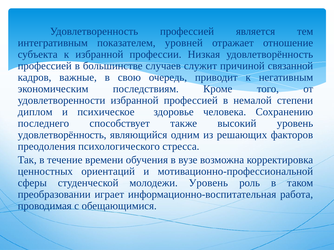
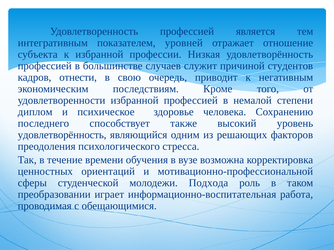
связанной: связанной -> студентов
важные: важные -> отнести
молодежи Уровень: Уровень -> Подхода
